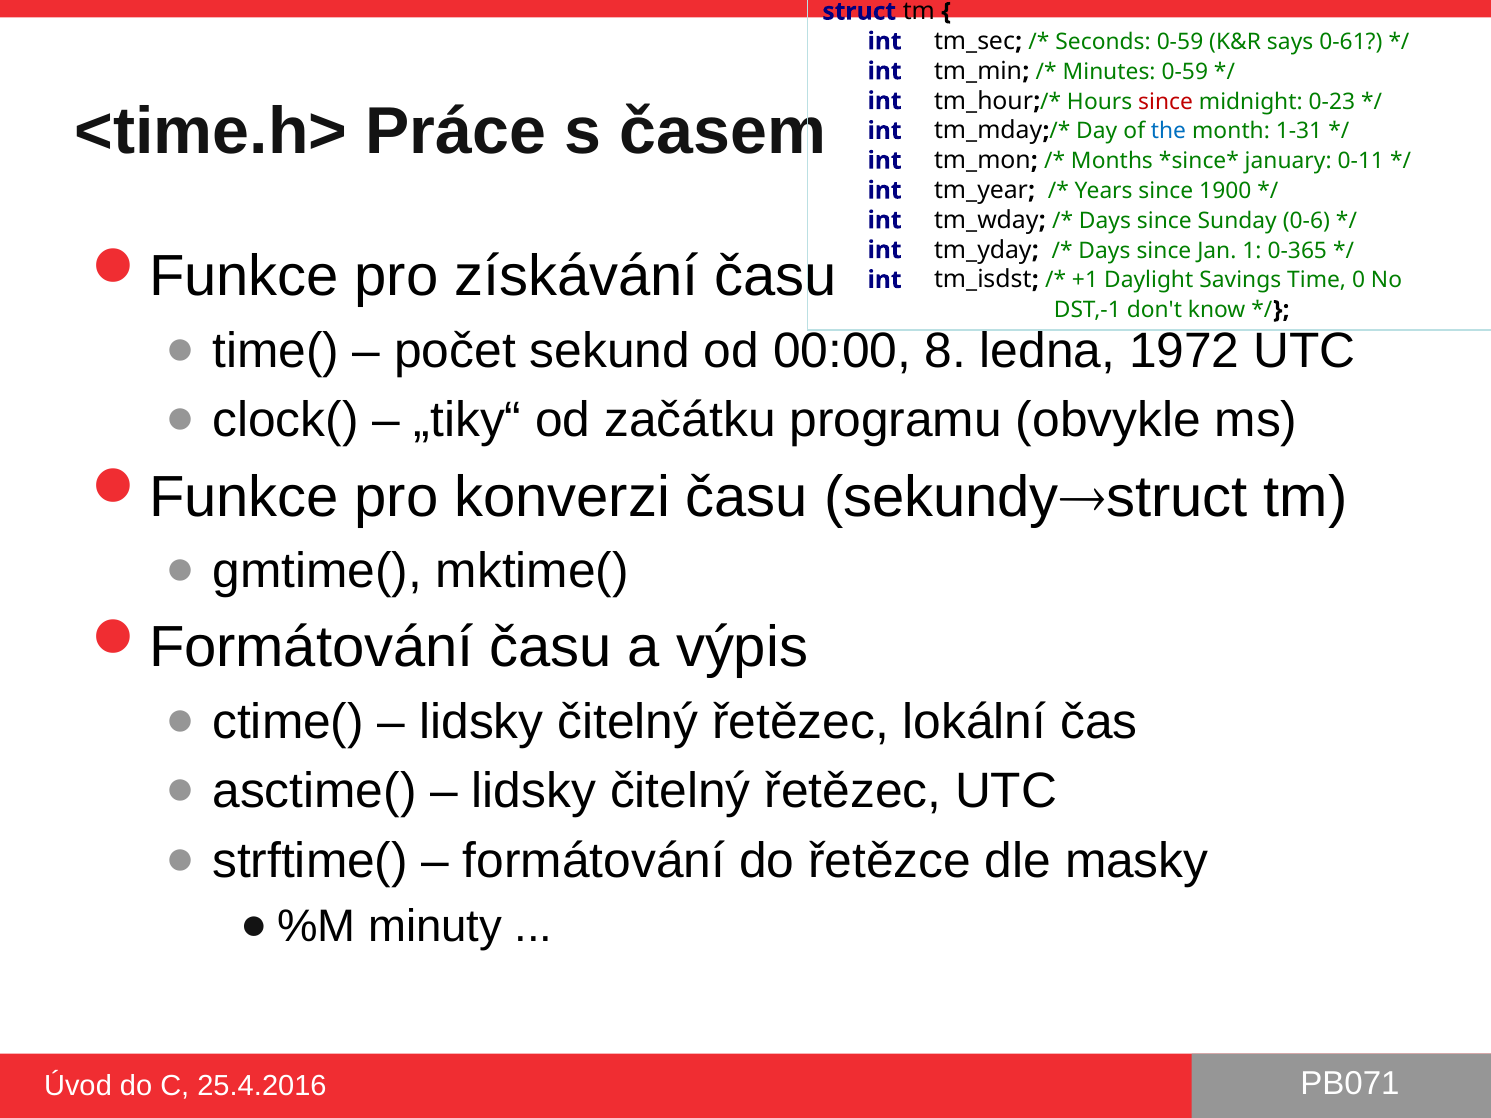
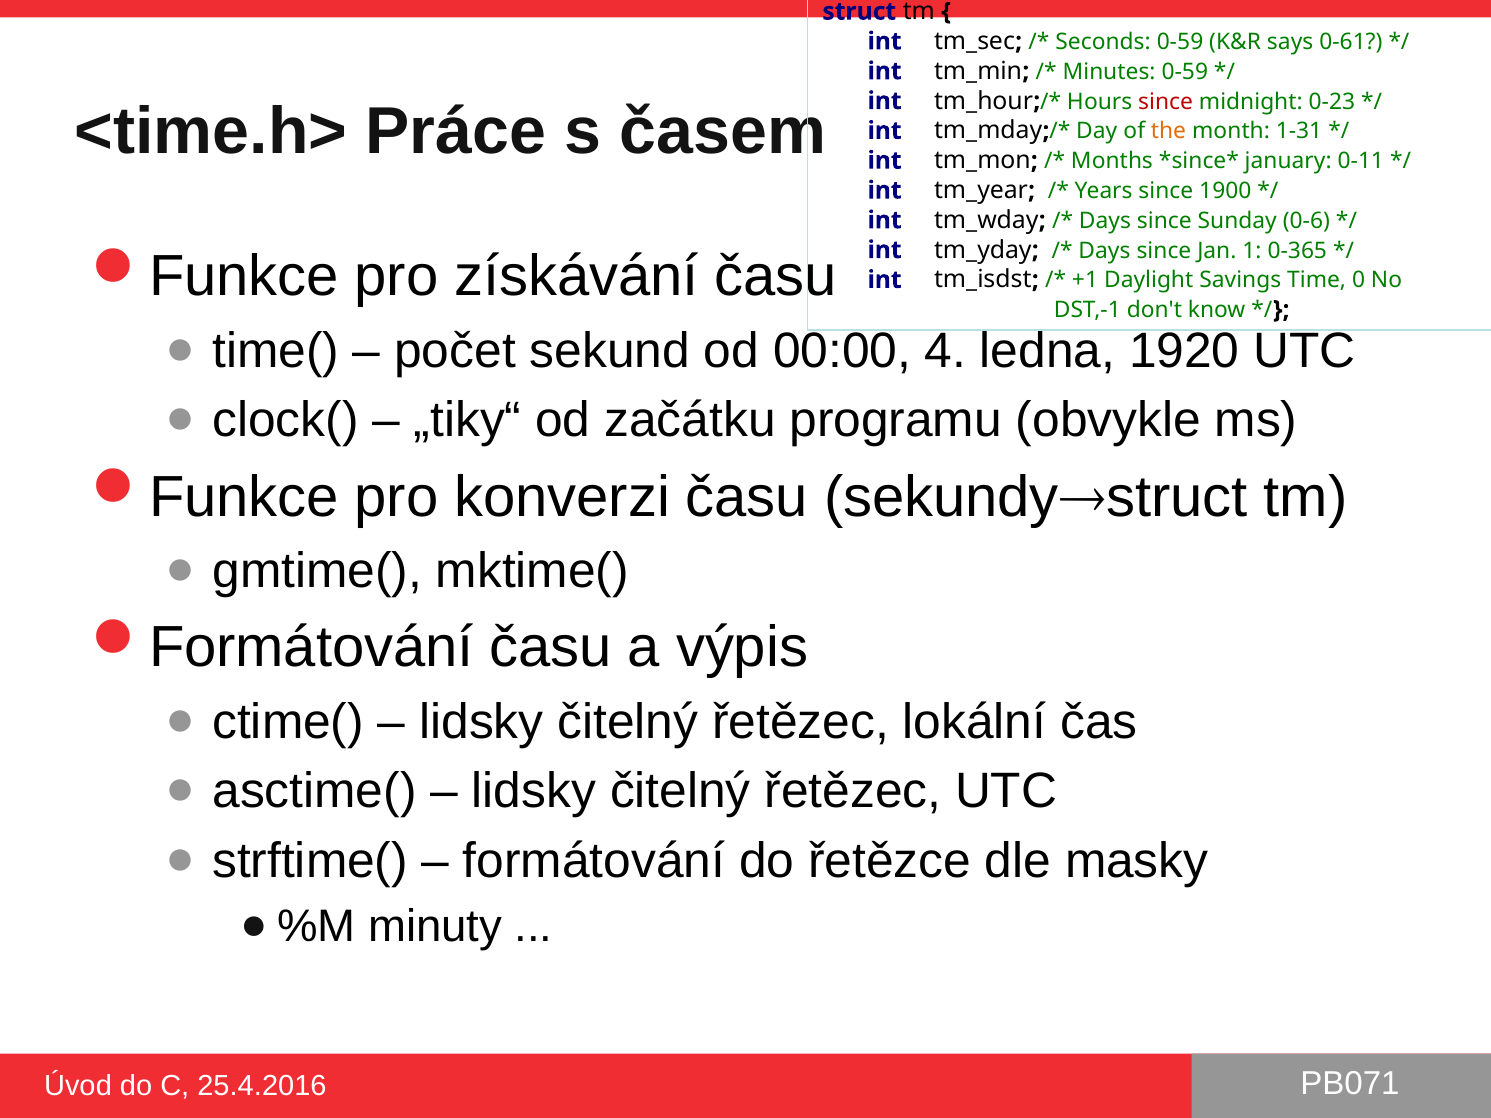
the colour: blue -> orange
8: 8 -> 4
1972: 1972 -> 1920
